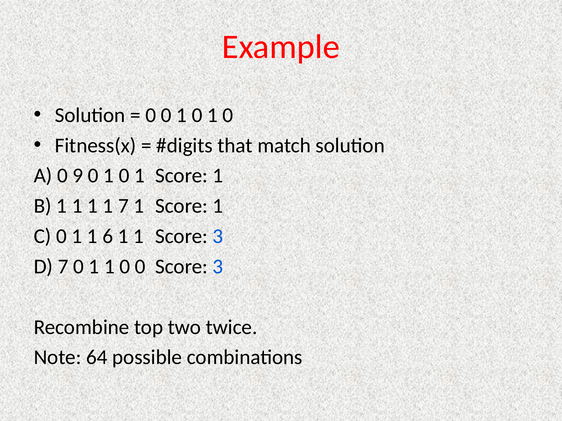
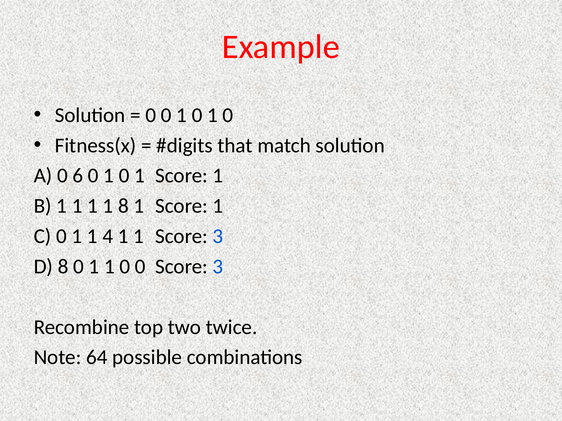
9: 9 -> 6
1 7: 7 -> 8
6: 6 -> 4
D 7: 7 -> 8
